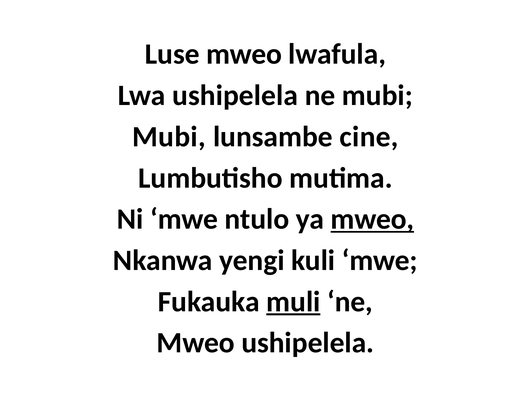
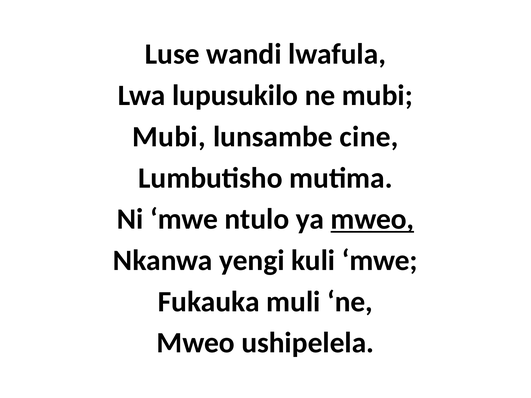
Luse mweo: mweo -> wandi
Lwa ushipelela: ushipelela -> lupusukilo
muli underline: present -> none
